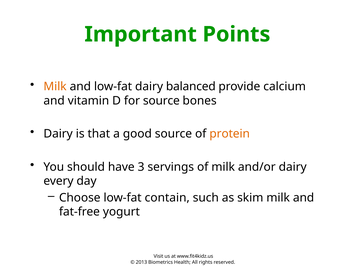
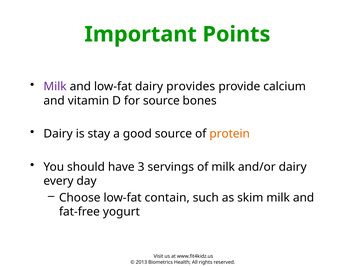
Milk at (55, 87) colour: orange -> purple
balanced: balanced -> provides
that: that -> stay
